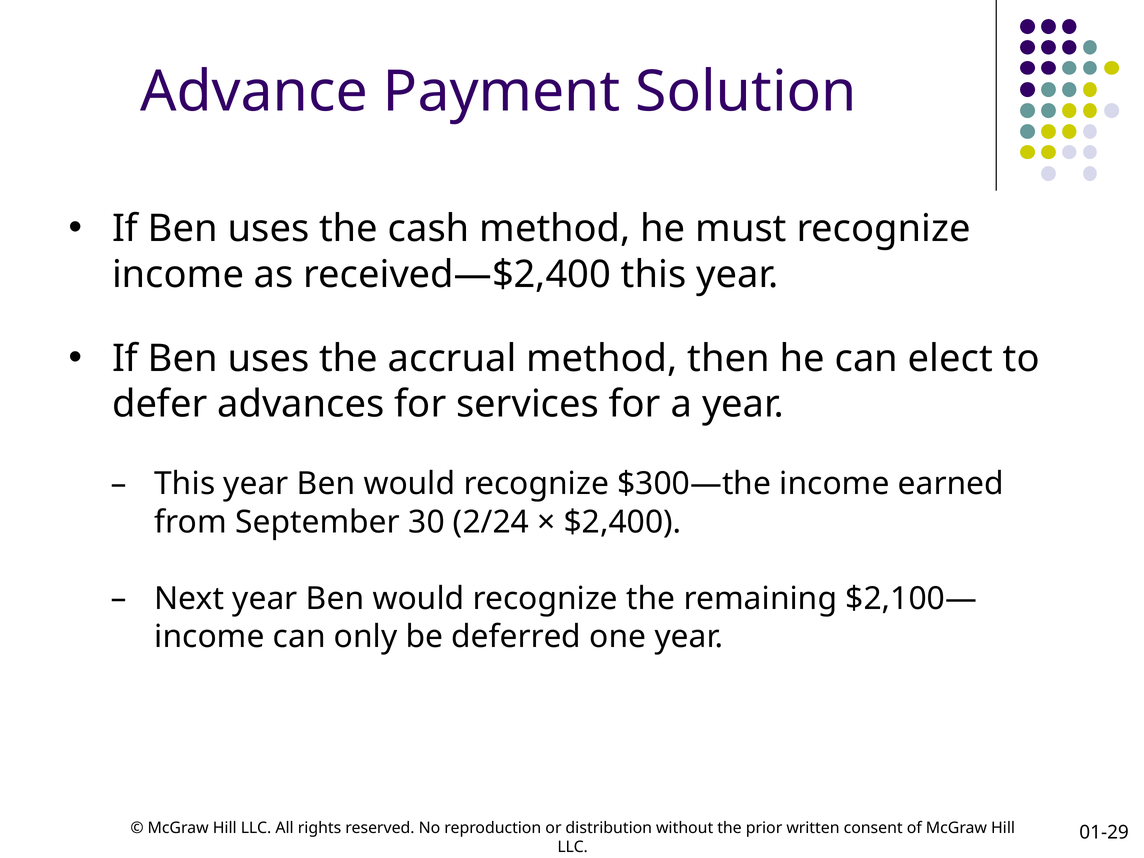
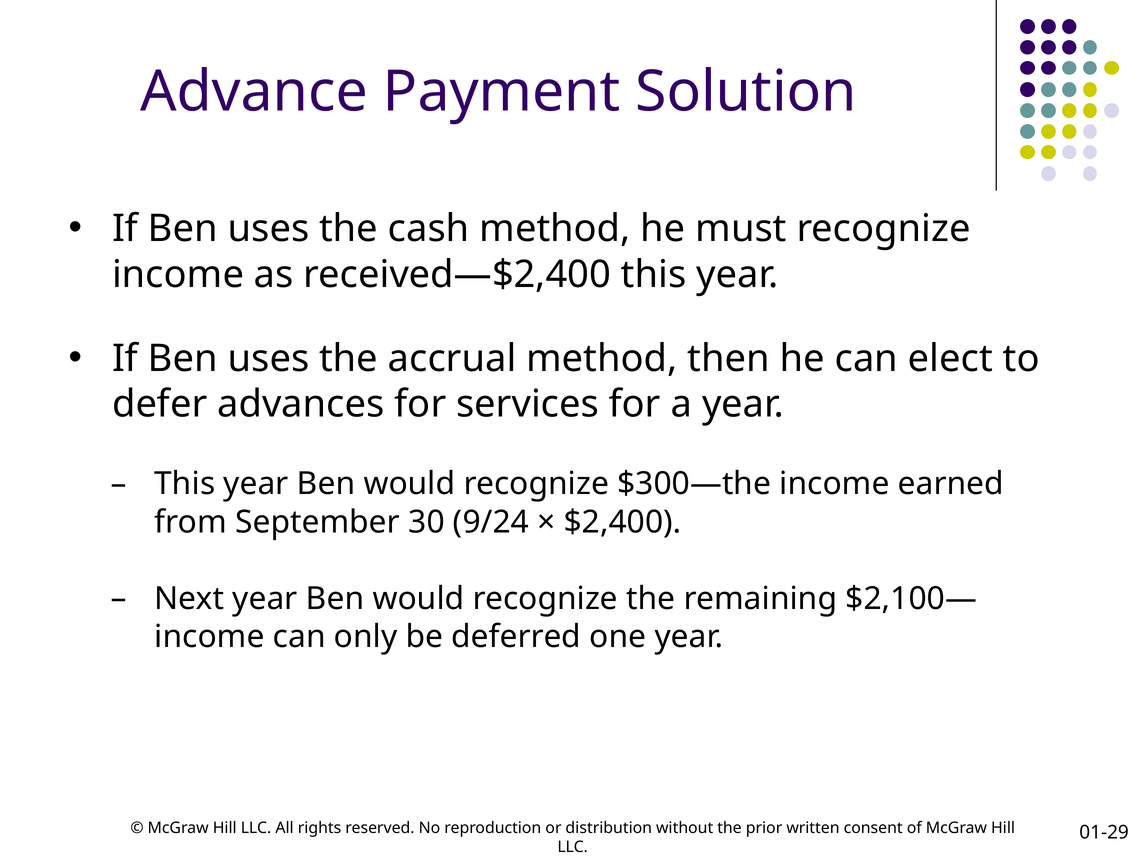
2/24: 2/24 -> 9/24
